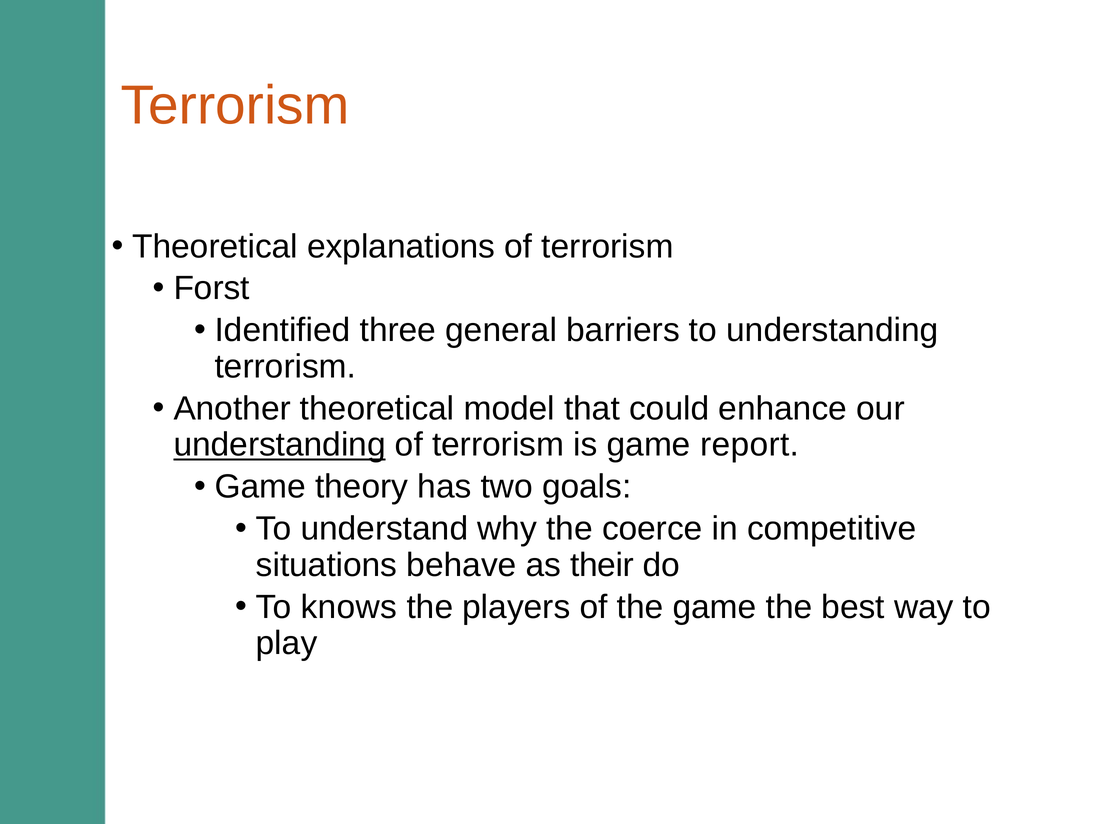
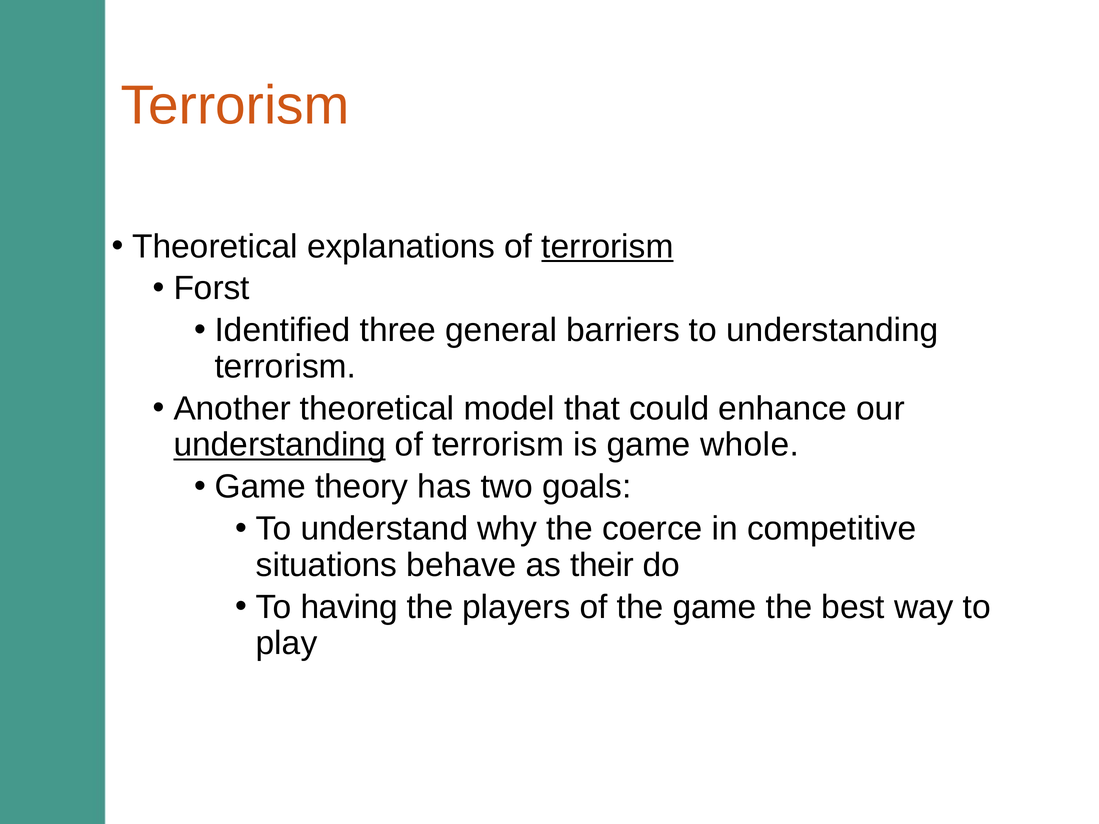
terrorism at (608, 247) underline: none -> present
report: report -> whole
knows: knows -> having
